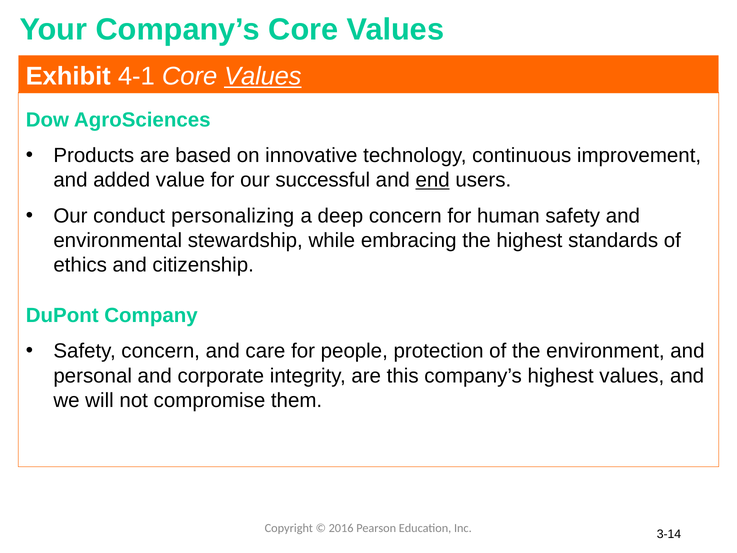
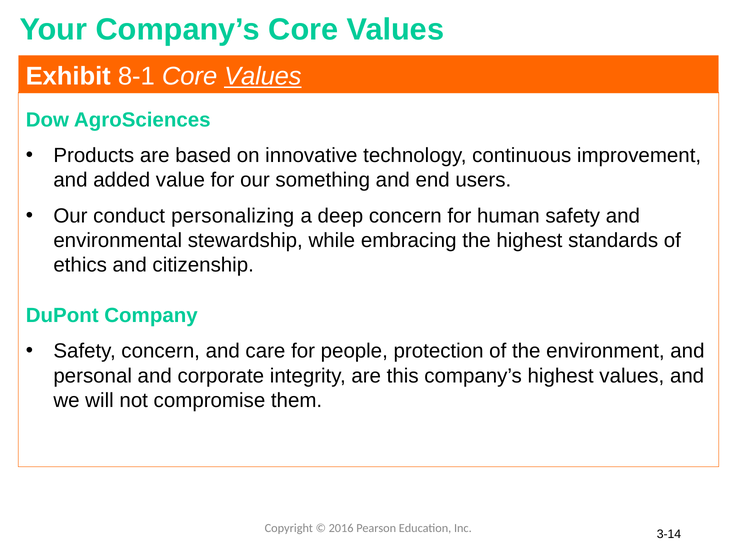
4-1: 4-1 -> 8-1
successful: successful -> something
end underline: present -> none
